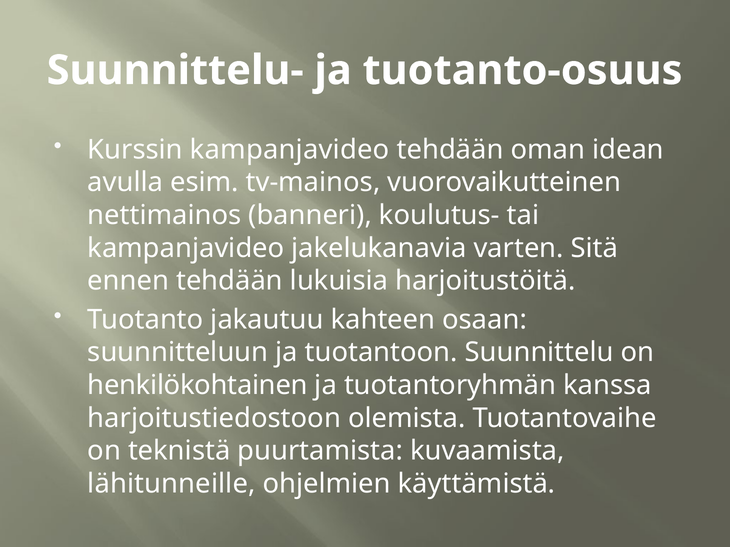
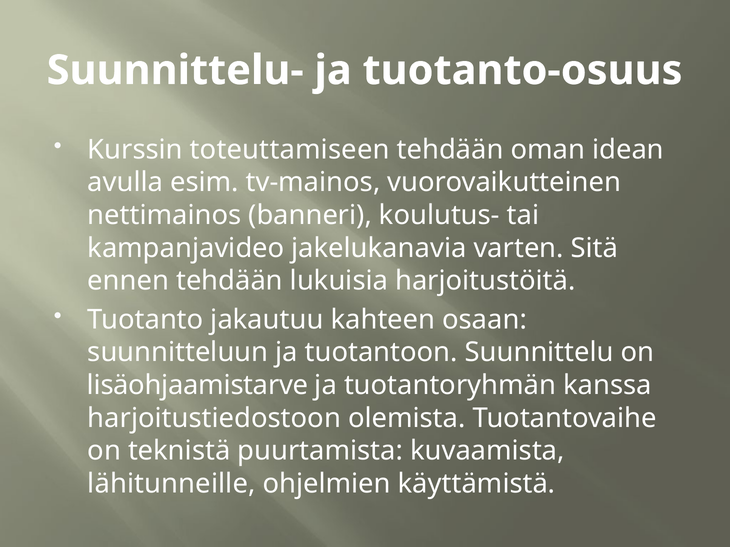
Kurssin kampanjavideo: kampanjavideo -> toteuttamiseen
henkilökohtainen: henkilökohtainen -> lisäohjaamistarve
